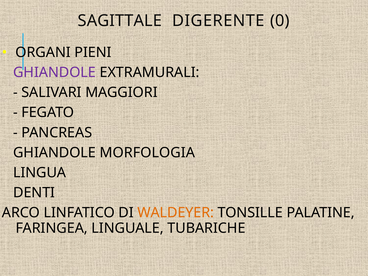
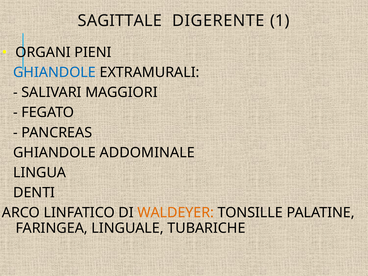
0: 0 -> 1
GHIANDOLE at (55, 72) colour: purple -> blue
MORFOLOGIA: MORFOLOGIA -> ADDOMINALE
